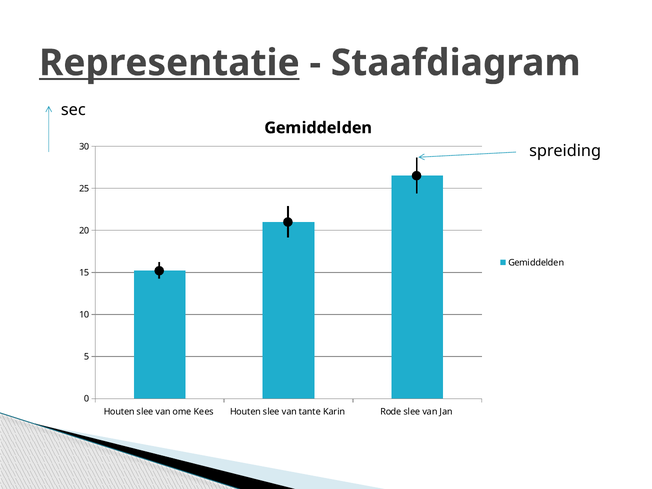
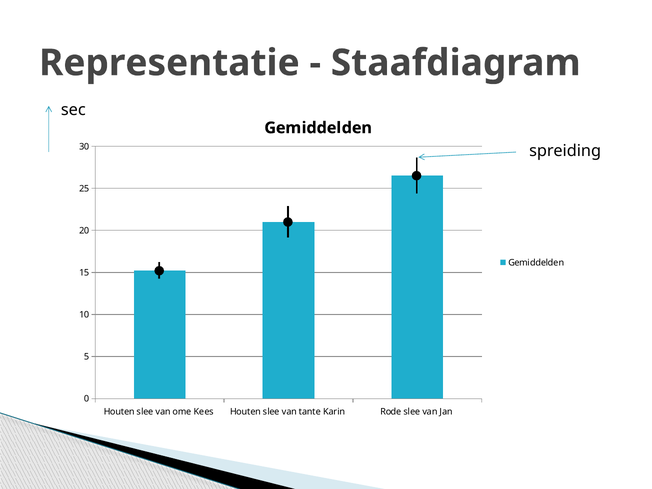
Representatie underline: present -> none
